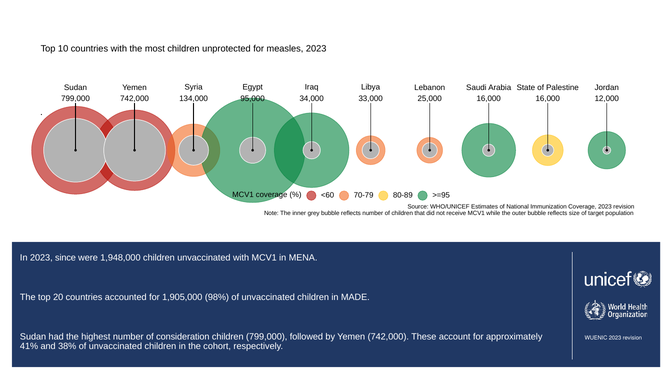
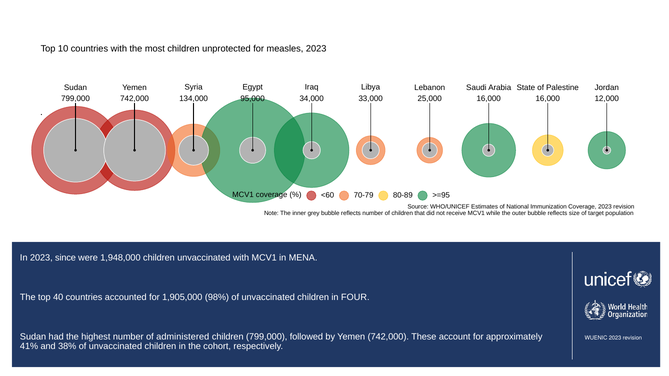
20: 20 -> 40
MADE: MADE -> FOUR
consideration: consideration -> administered
